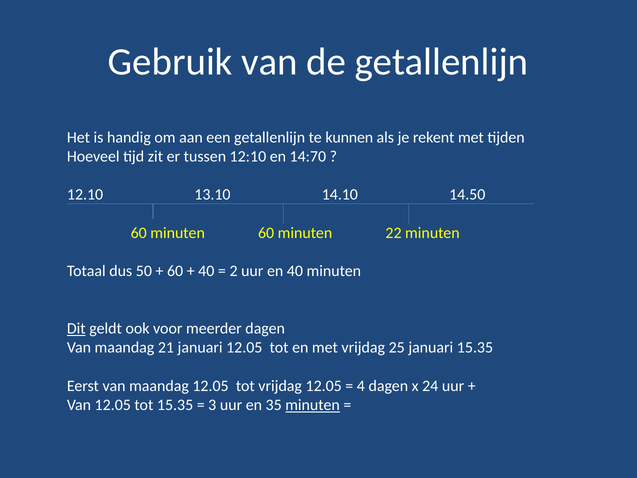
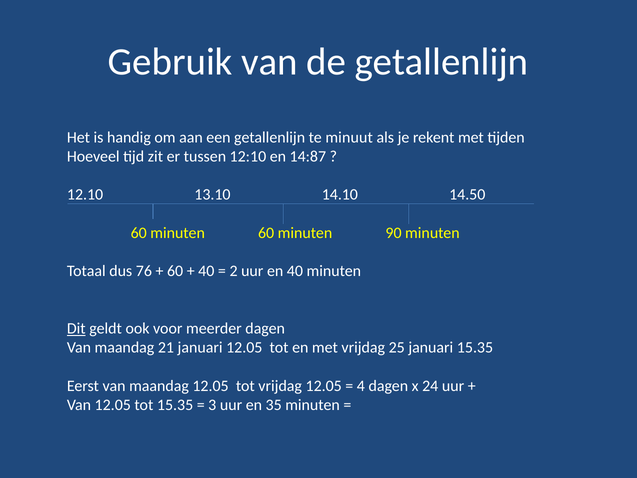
kunnen: kunnen -> minuut
14:70: 14:70 -> 14:87
22: 22 -> 90
50: 50 -> 76
minuten at (313, 405) underline: present -> none
